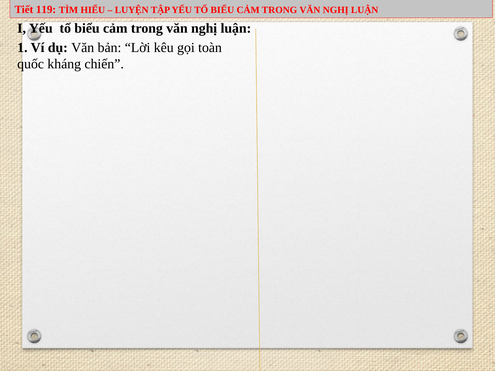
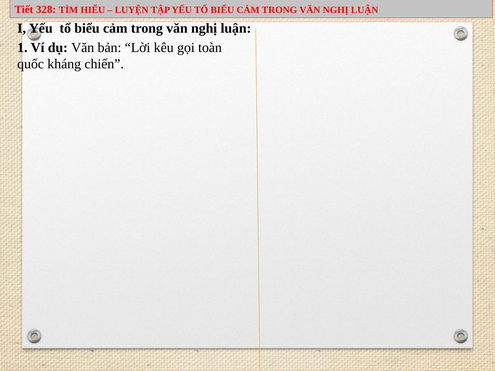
119: 119 -> 328
